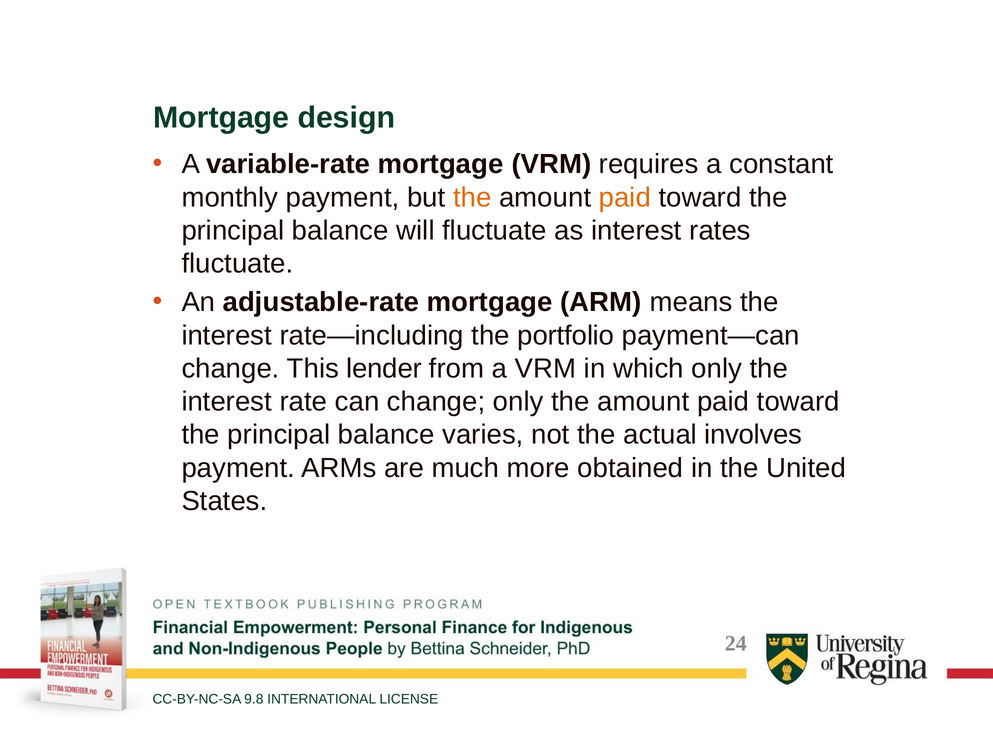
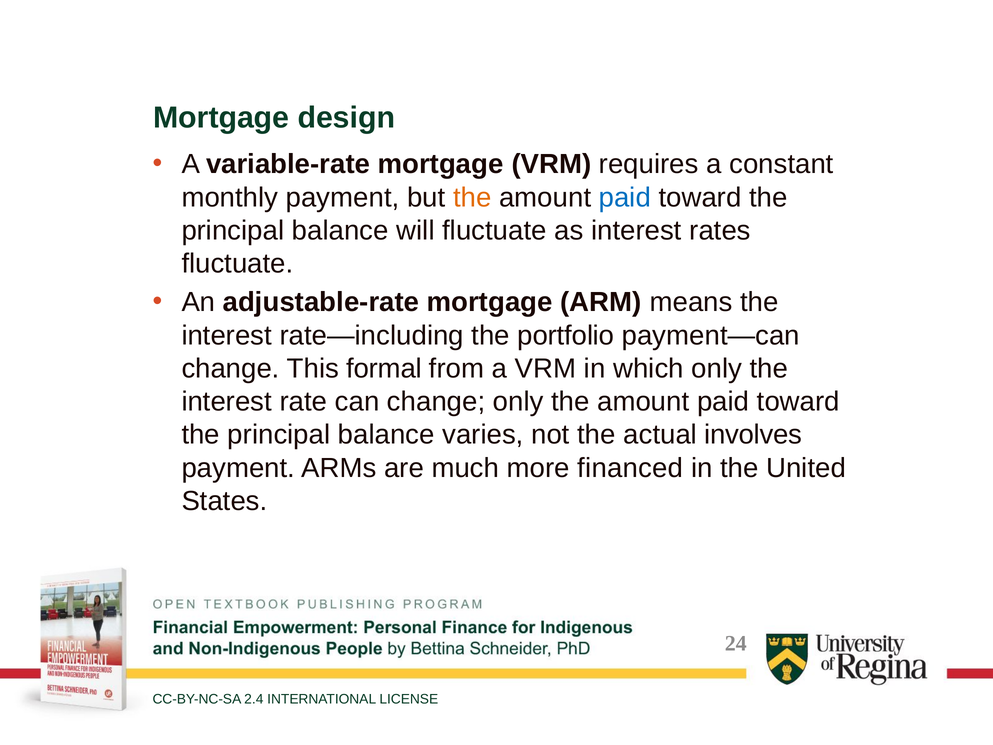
paid at (625, 197) colour: orange -> blue
lender: lender -> formal
obtained: obtained -> financed
9.8: 9.8 -> 2.4
